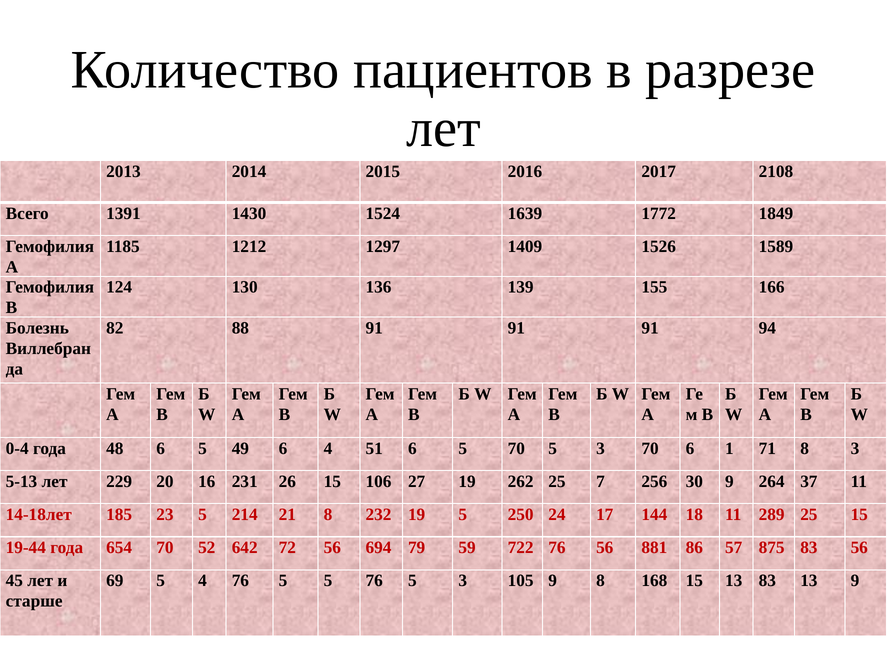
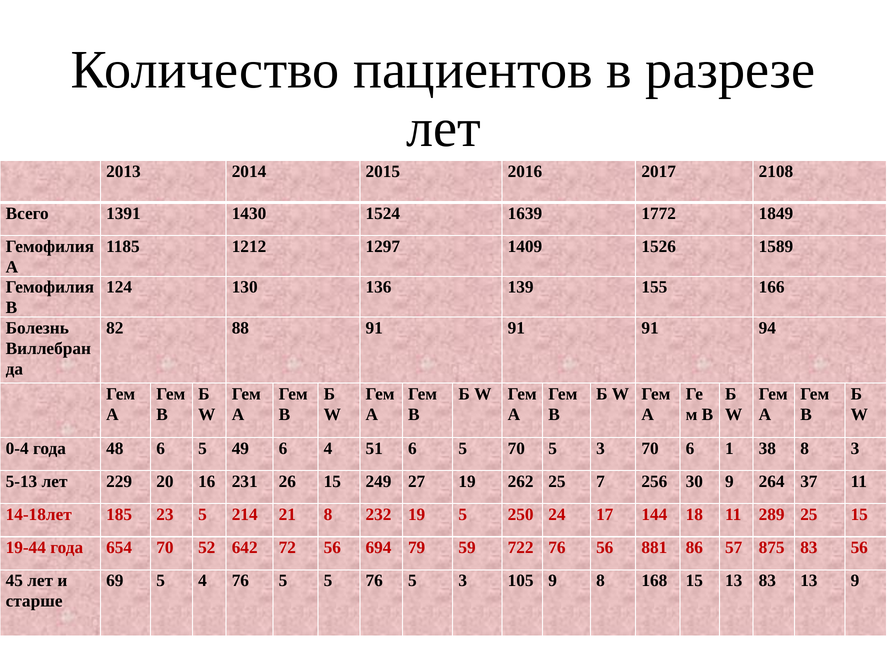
71: 71 -> 38
106: 106 -> 249
